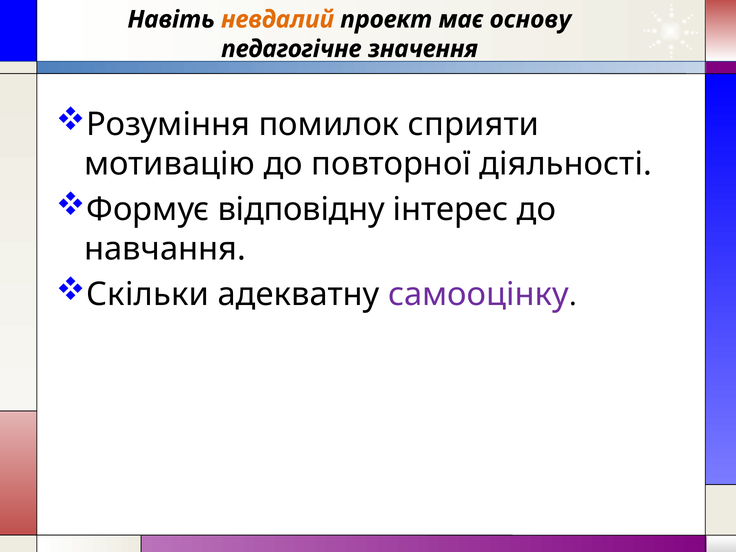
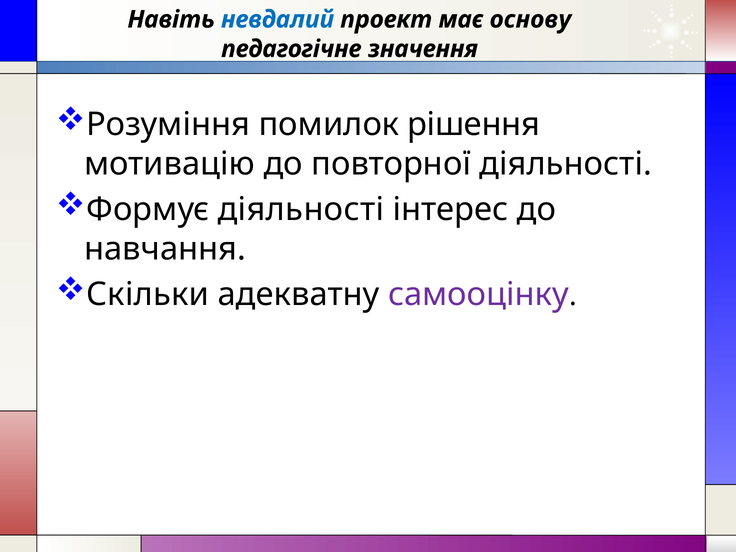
невдалий colour: orange -> blue
сприяти: сприяти -> рішення
Формує відповідну: відповідну -> діяльності
